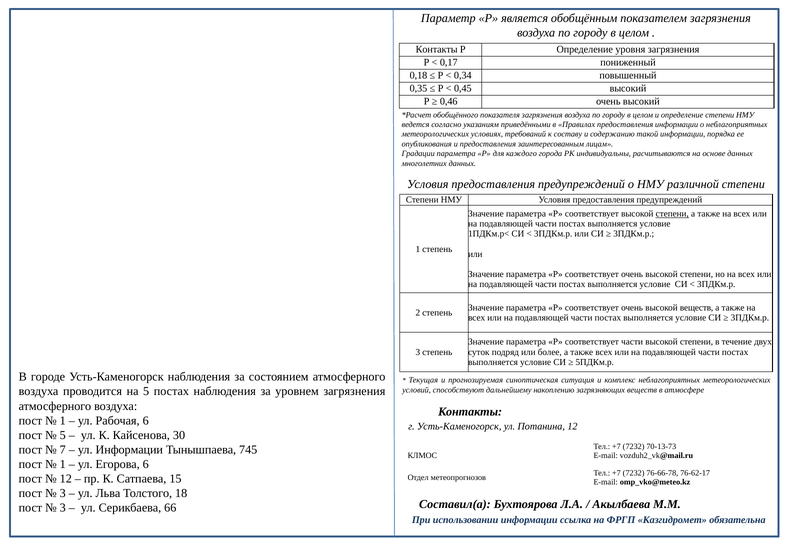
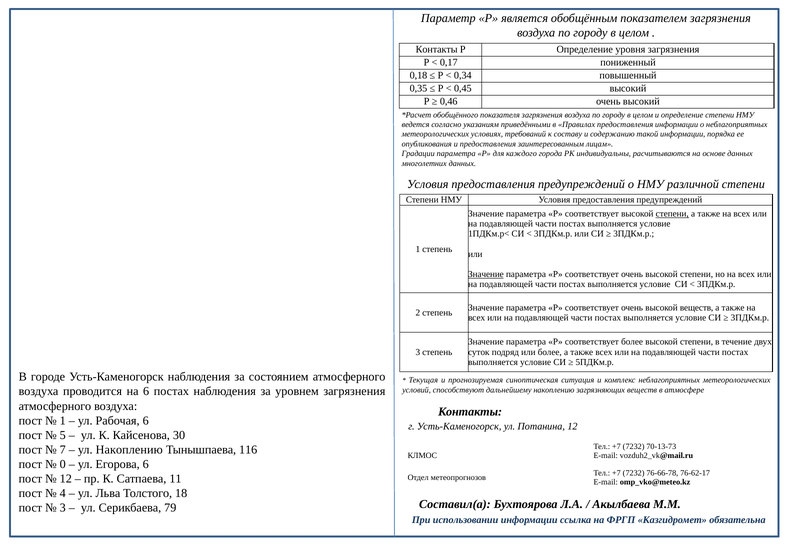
Значение at (486, 274) underline: none -> present
соответствует части: части -> более
на 5: 5 -> 6
ул Информации: Информации -> Накоплению
745: 745 -> 116
1 at (63, 464): 1 -> 0
15: 15 -> 11
3 at (63, 494): 3 -> 4
66: 66 -> 79
